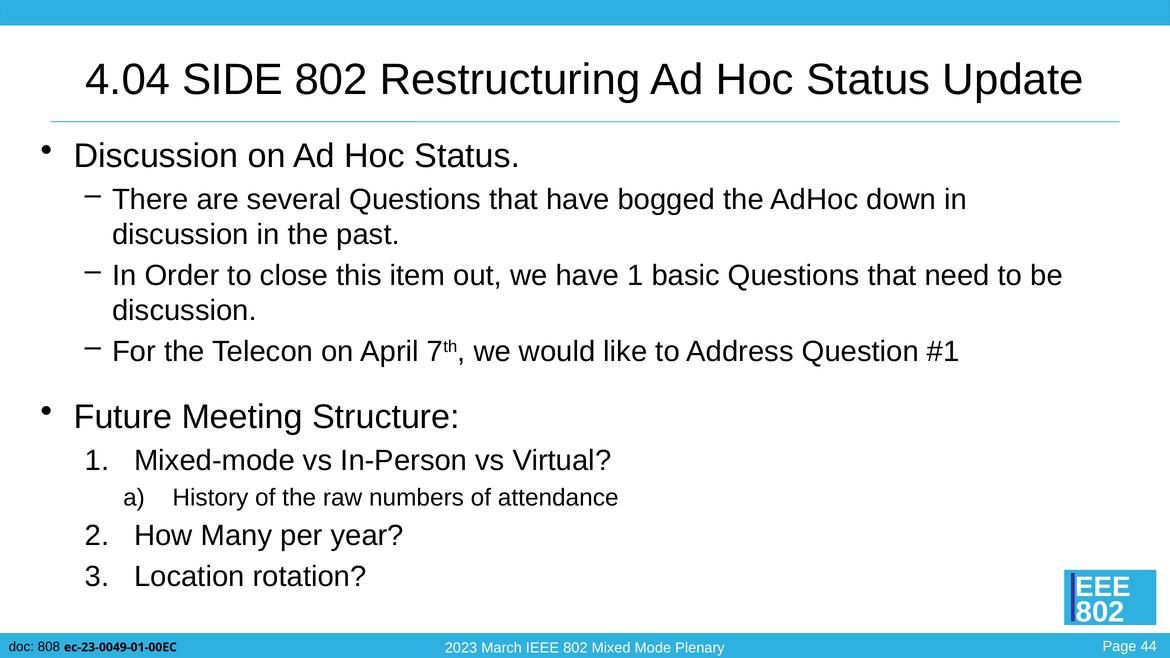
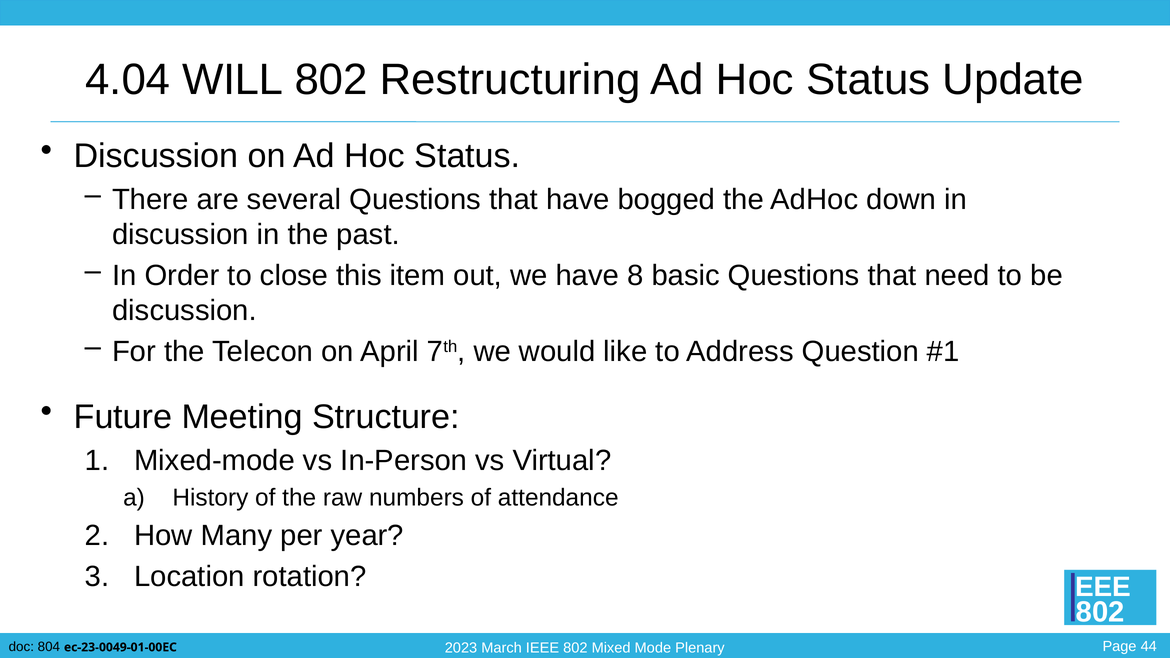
SIDE: SIDE -> WILL
have 1: 1 -> 8
808: 808 -> 804
